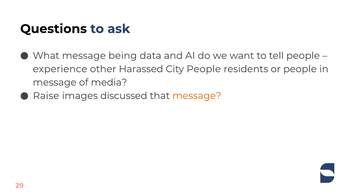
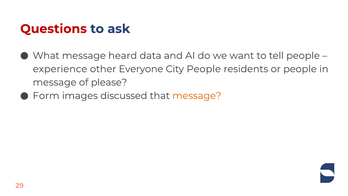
Questions colour: black -> red
being: being -> heard
Harassed: Harassed -> Everyone
media: media -> please
Raise: Raise -> Form
